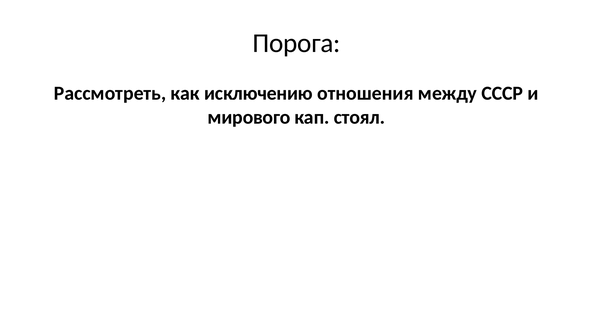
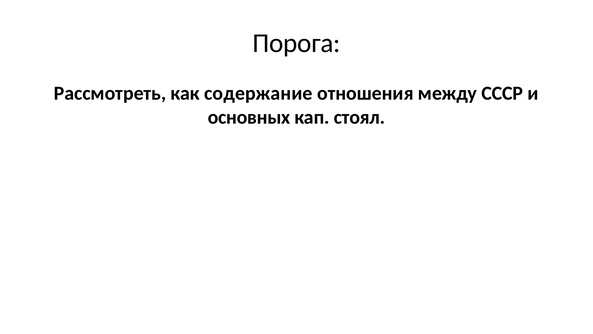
исключению: исключению -> содержание
мирового: мирового -> основных
